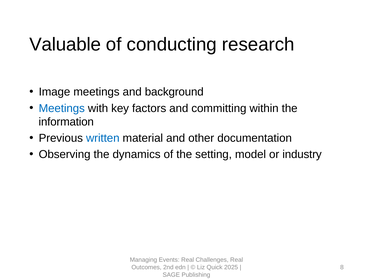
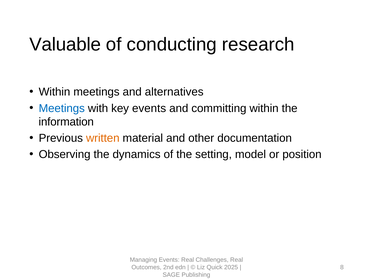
Image at (54, 92): Image -> Within
background: background -> alternatives
key factors: factors -> events
written colour: blue -> orange
industry: industry -> position
